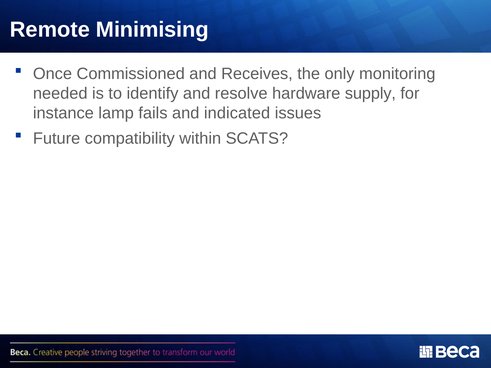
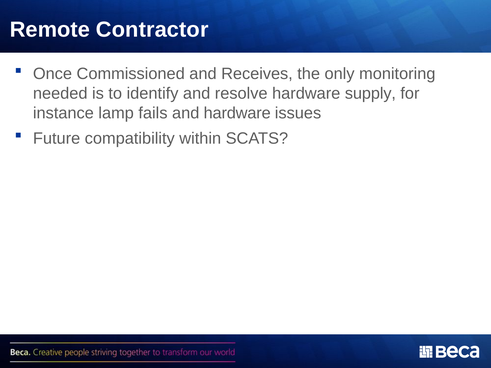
Minimising: Minimising -> Contractor
and indicated: indicated -> hardware
